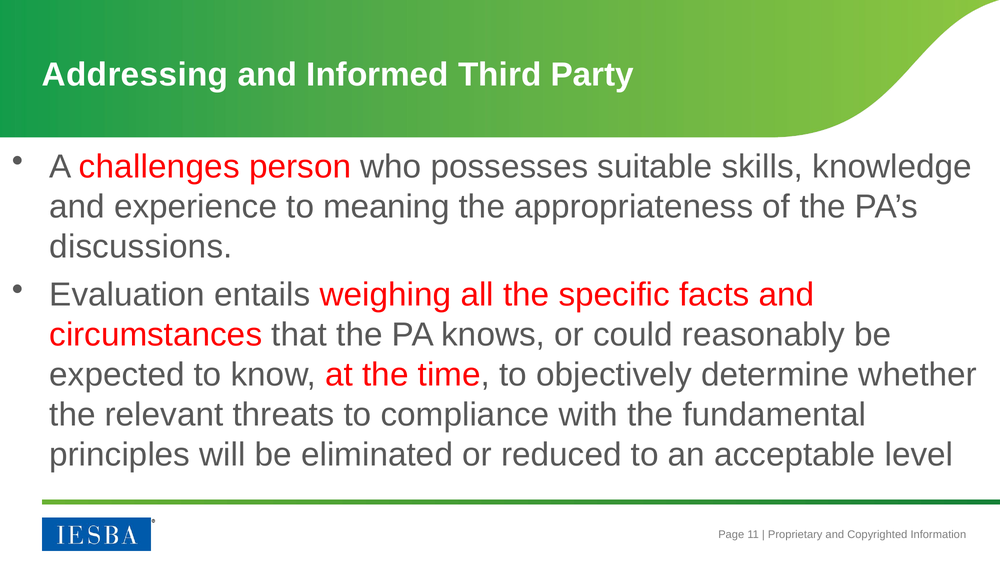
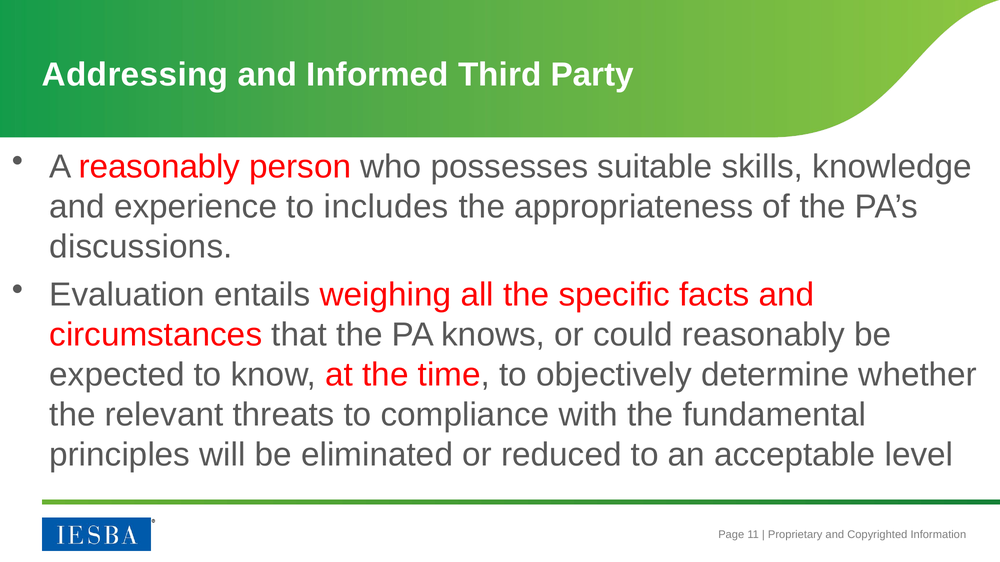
A challenges: challenges -> reasonably
meaning: meaning -> includes
